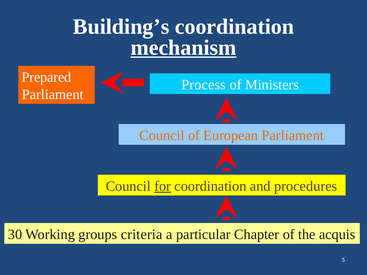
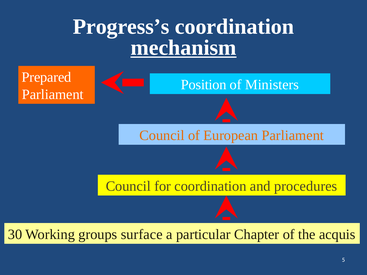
Building’s: Building’s -> Progress’s
Process: Process -> Position
for underline: present -> none
criteria: criteria -> surface
